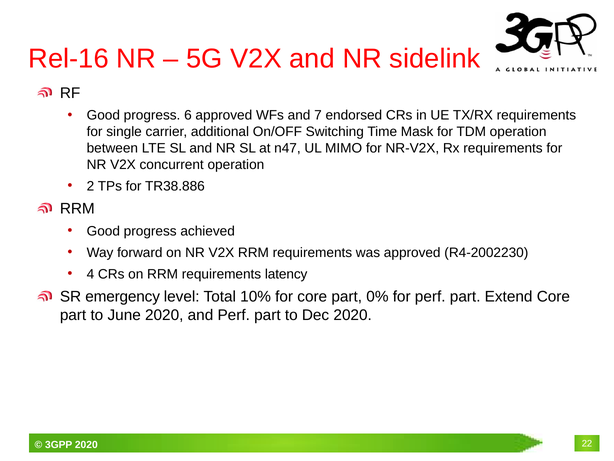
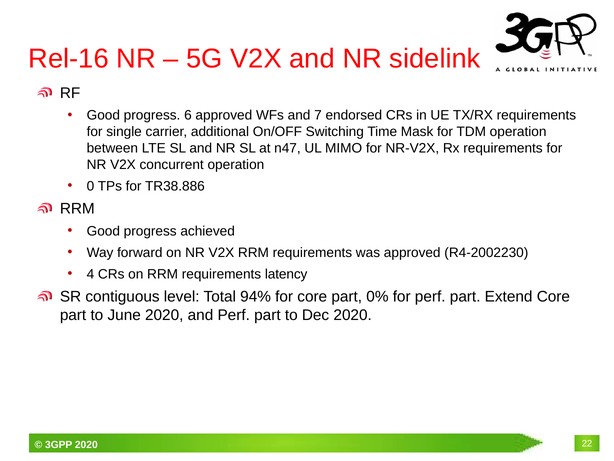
2: 2 -> 0
emergency: emergency -> contiguous
10%: 10% -> 94%
